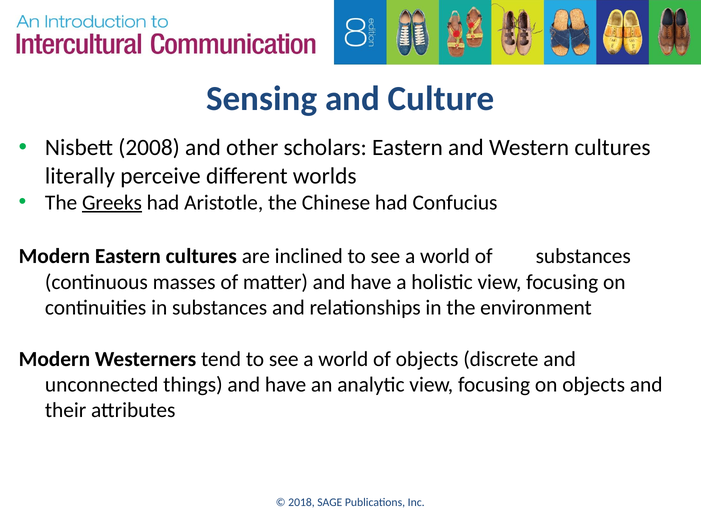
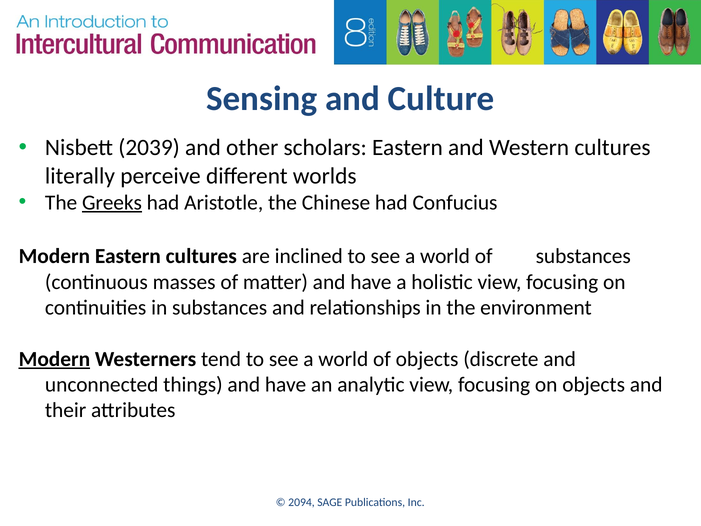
2008: 2008 -> 2039
Modern at (54, 359) underline: none -> present
2018: 2018 -> 2094
